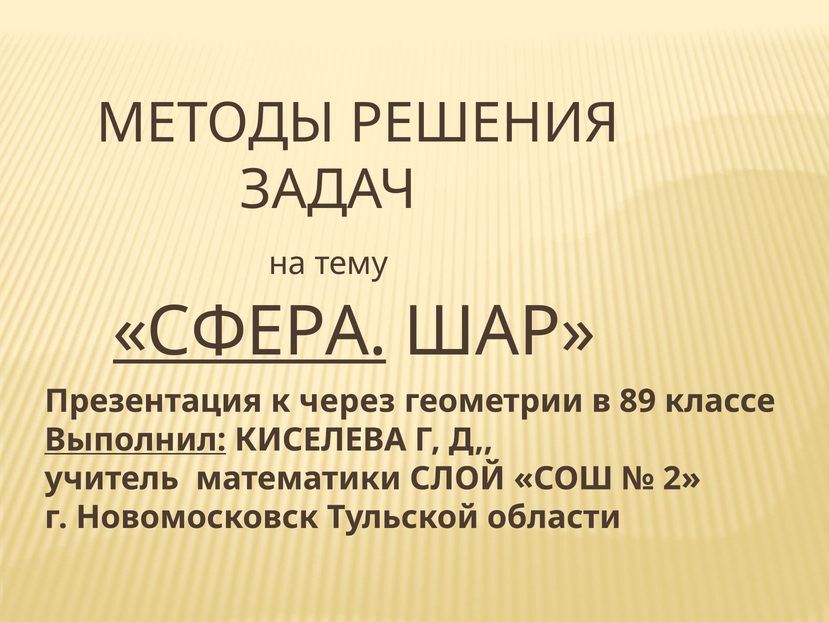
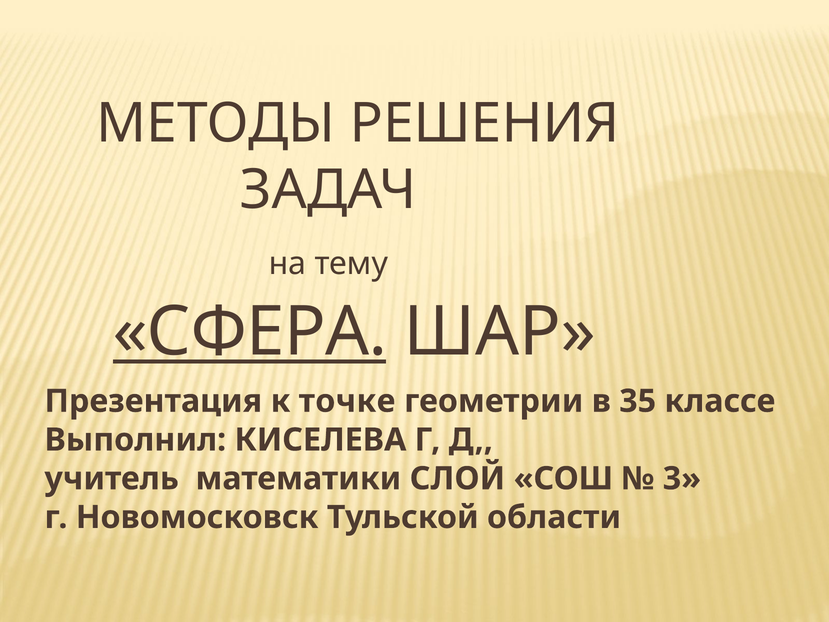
через: через -> точке
89: 89 -> 35
Выполнил underline: present -> none
2: 2 -> 3
